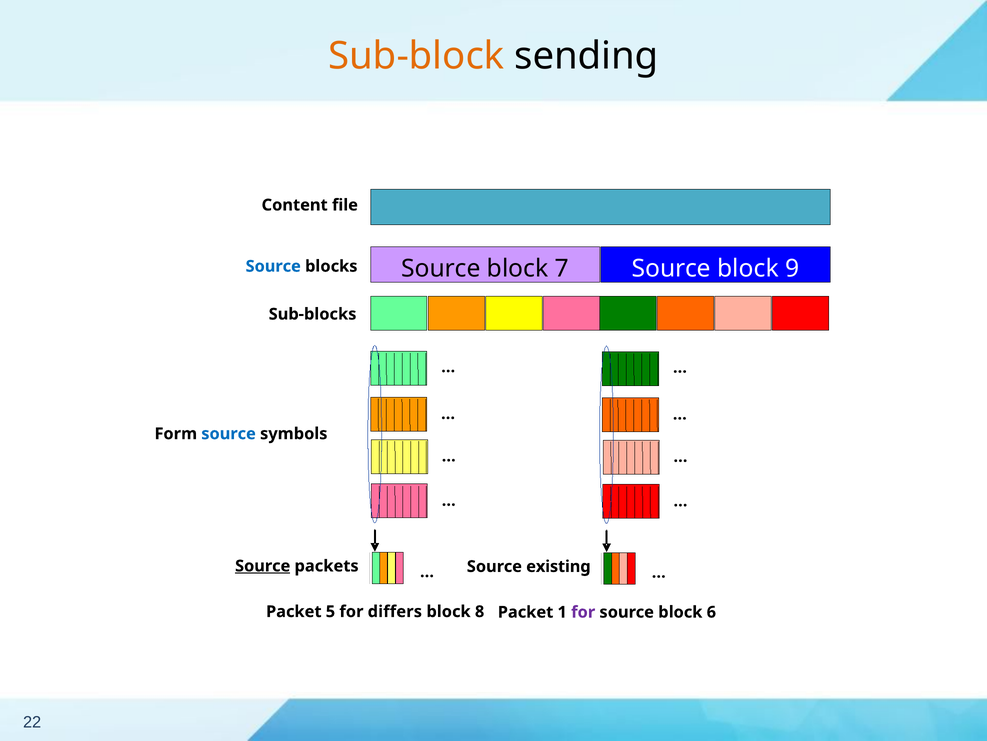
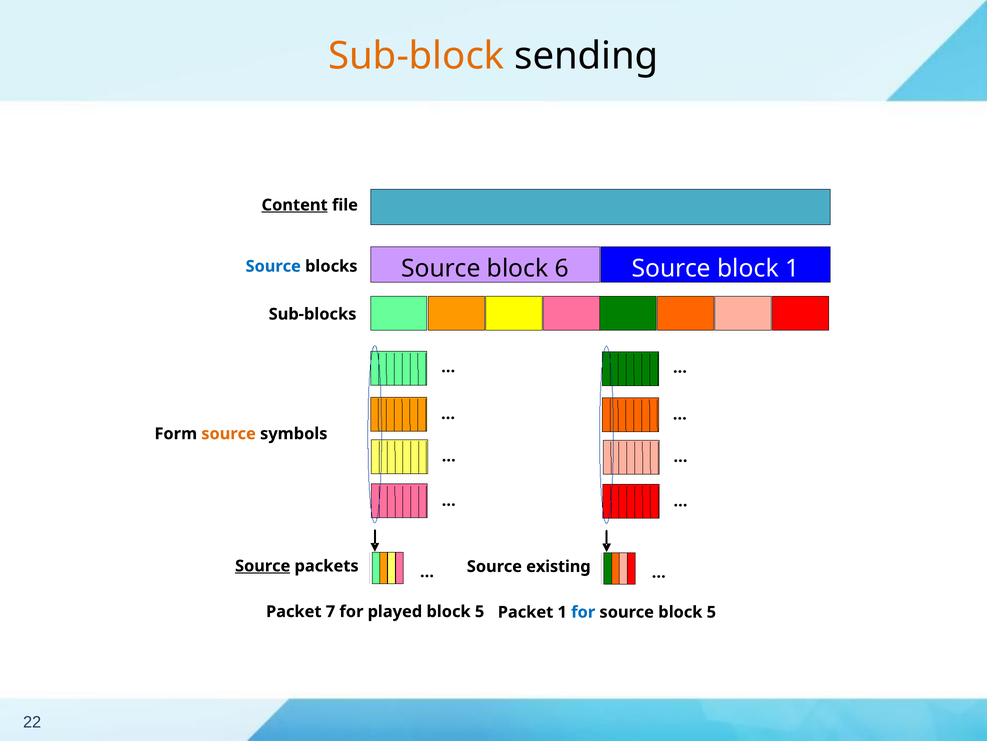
Content underline: none -> present
7: 7 -> 6
block 9: 9 -> 1
source at (229, 433) colour: blue -> orange
5: 5 -> 7
differs: differs -> played
8 at (480, 611): 8 -> 5
for at (583, 612) colour: purple -> blue
source block 6: 6 -> 5
